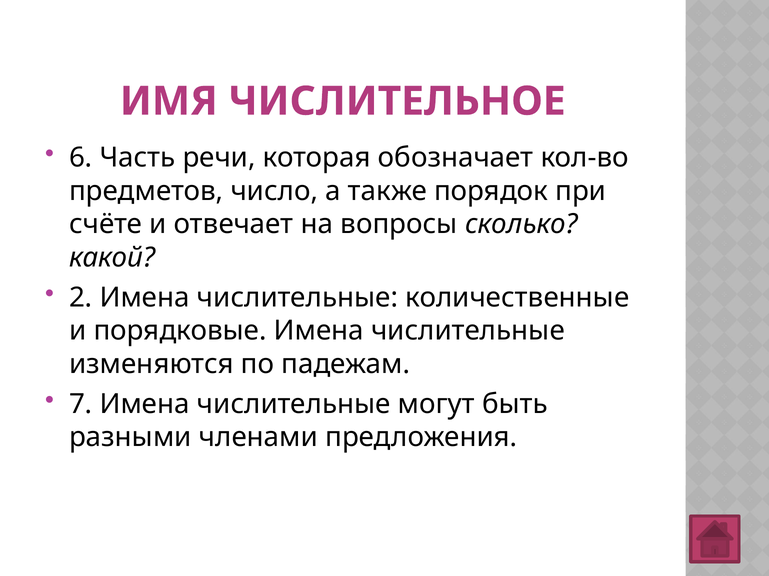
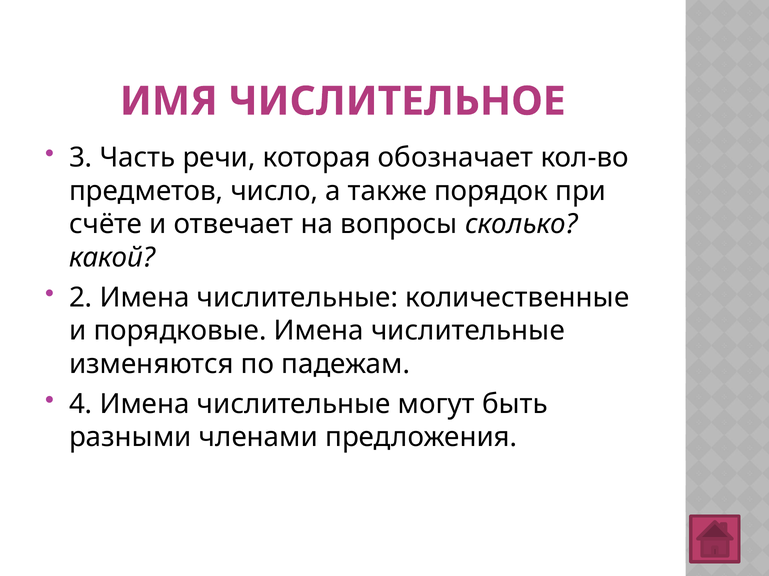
6: 6 -> 3
7: 7 -> 4
